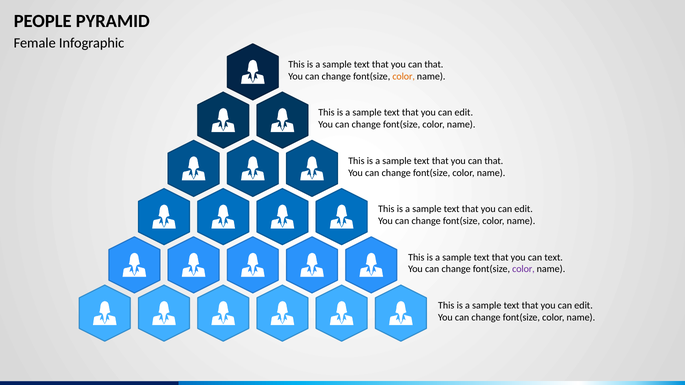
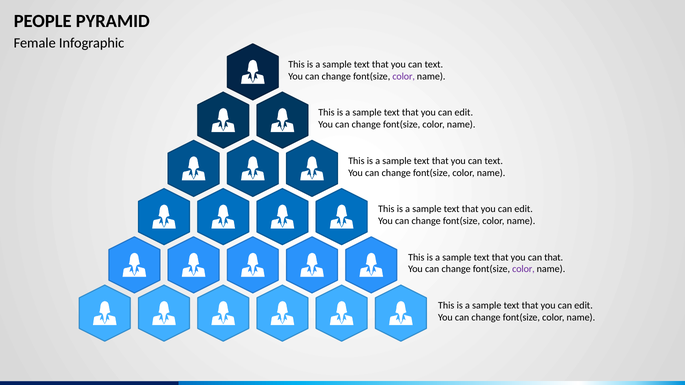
that at (434, 64): that -> text
color at (404, 76) colour: orange -> purple
that at (494, 161): that -> text
can text: text -> that
